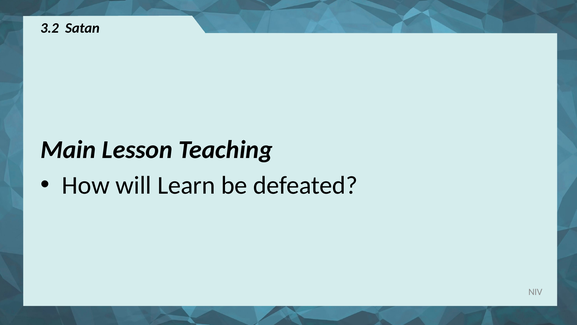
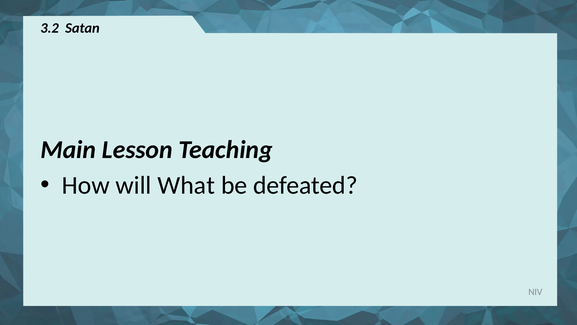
Learn: Learn -> What
